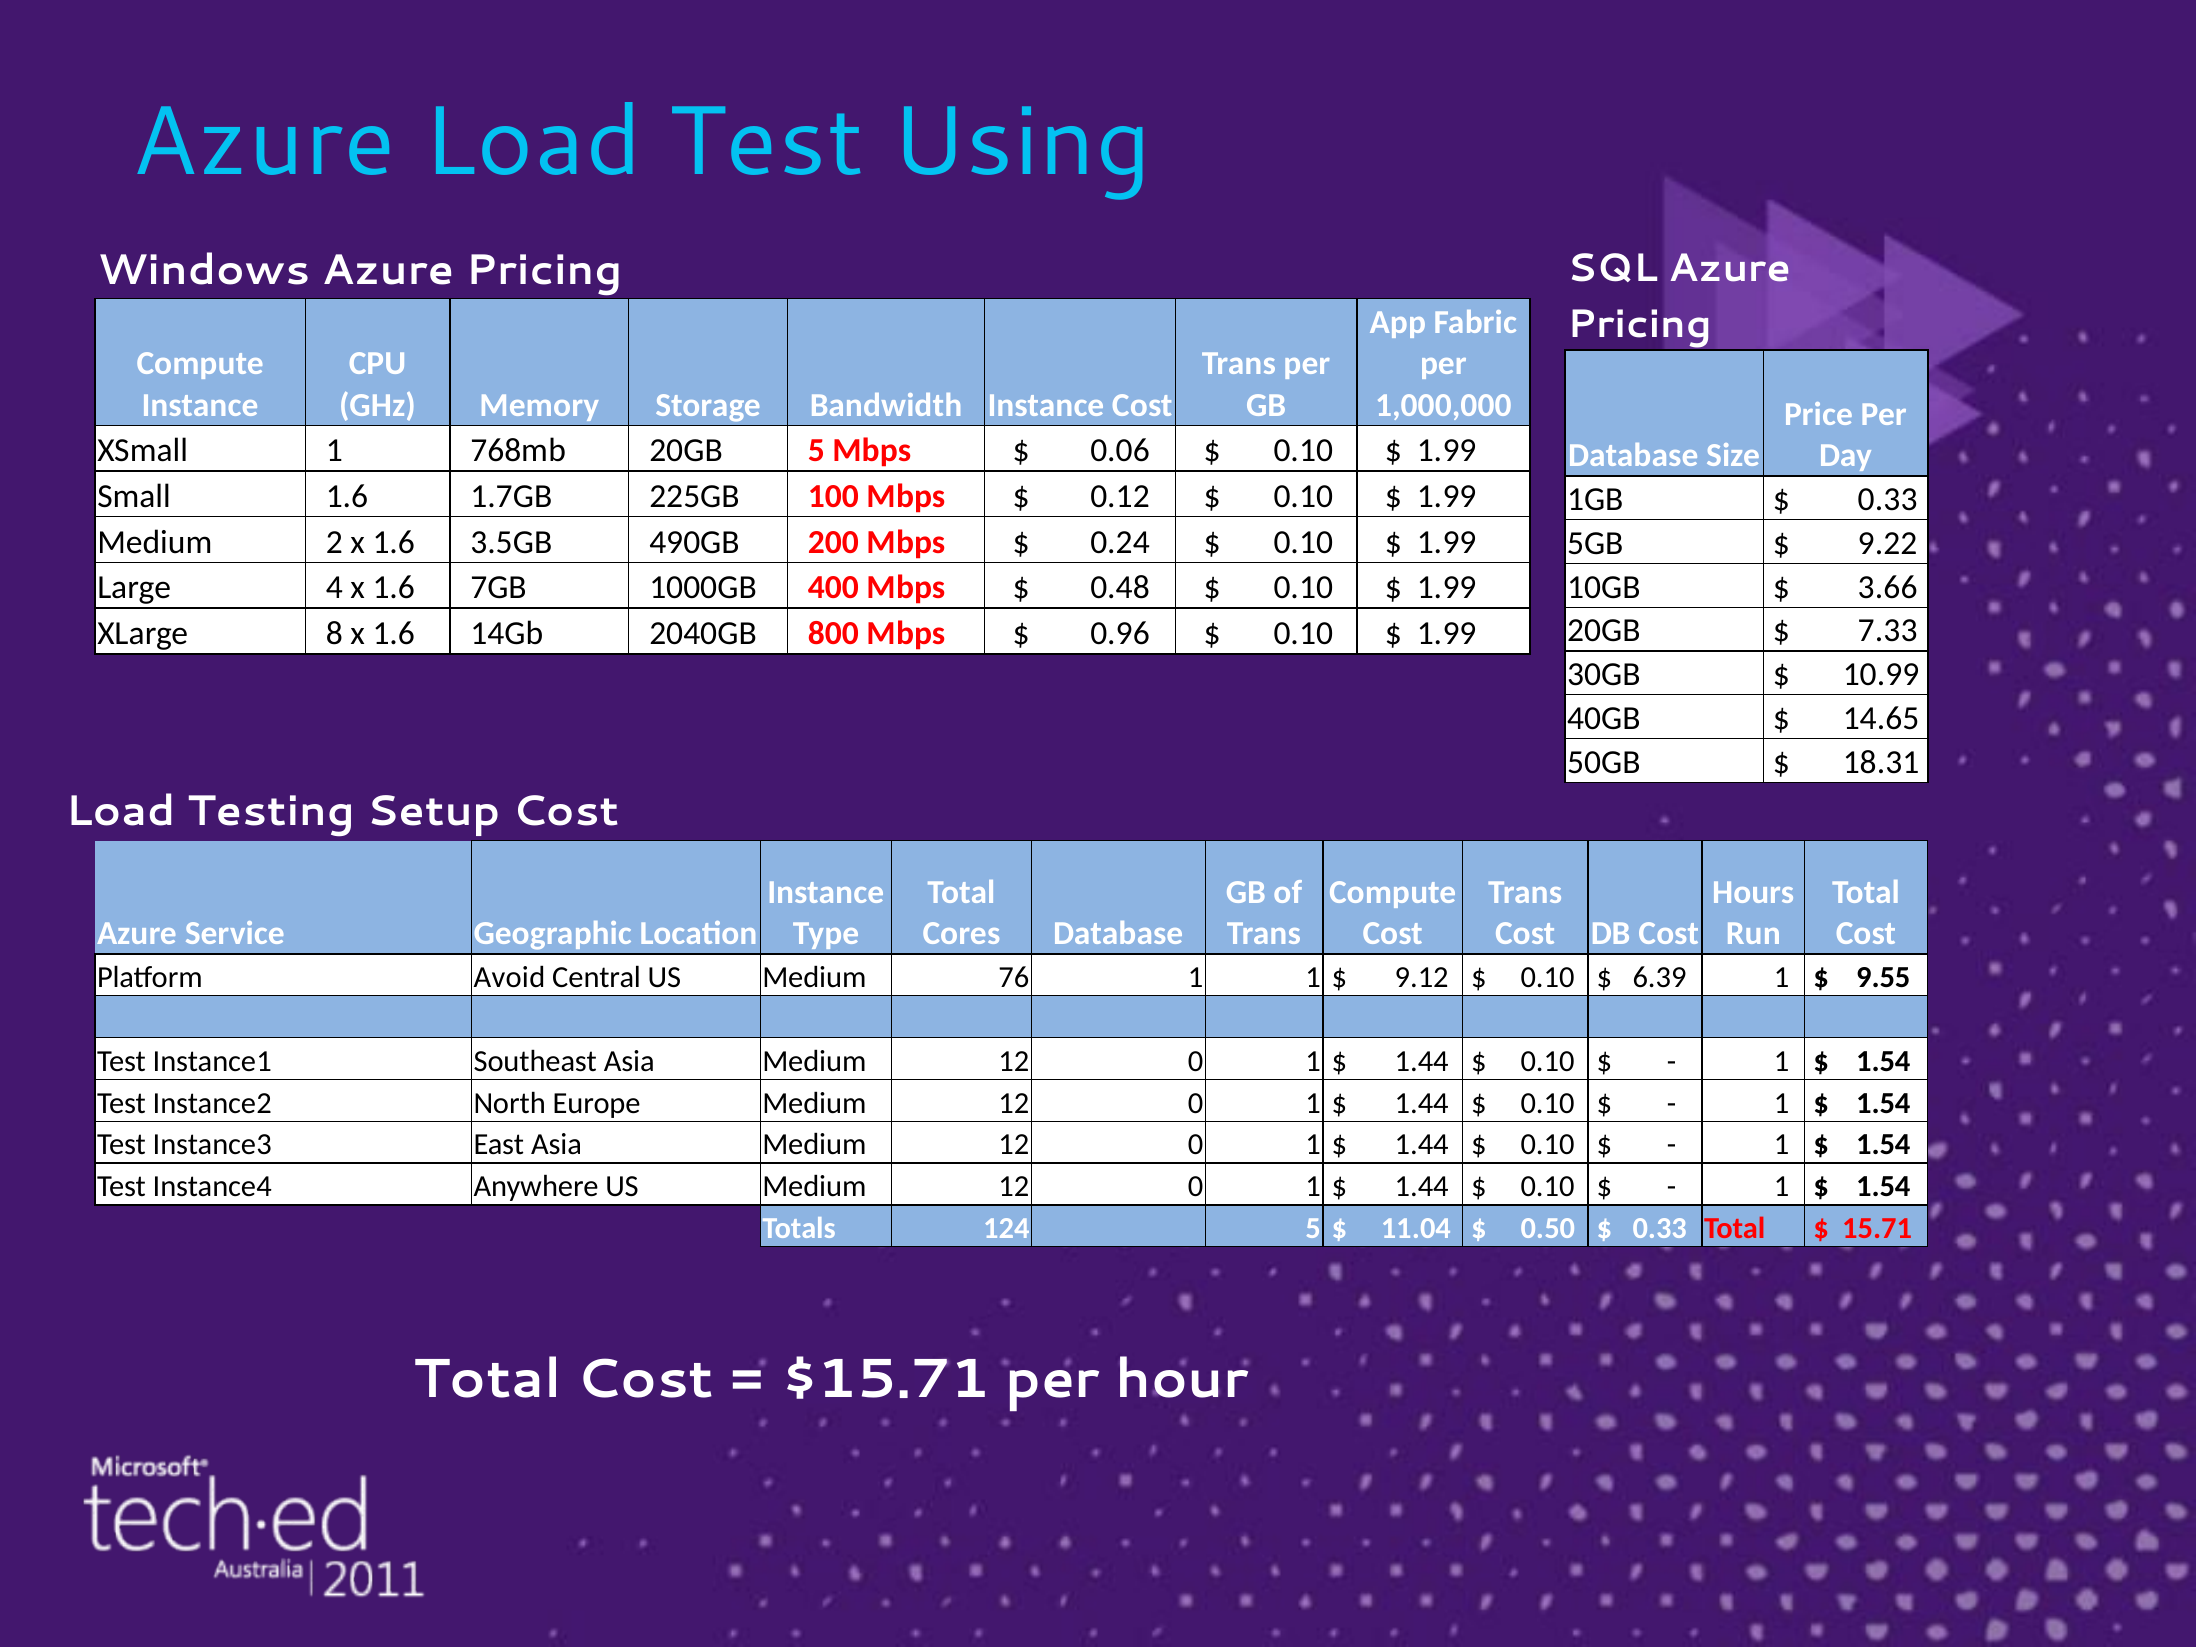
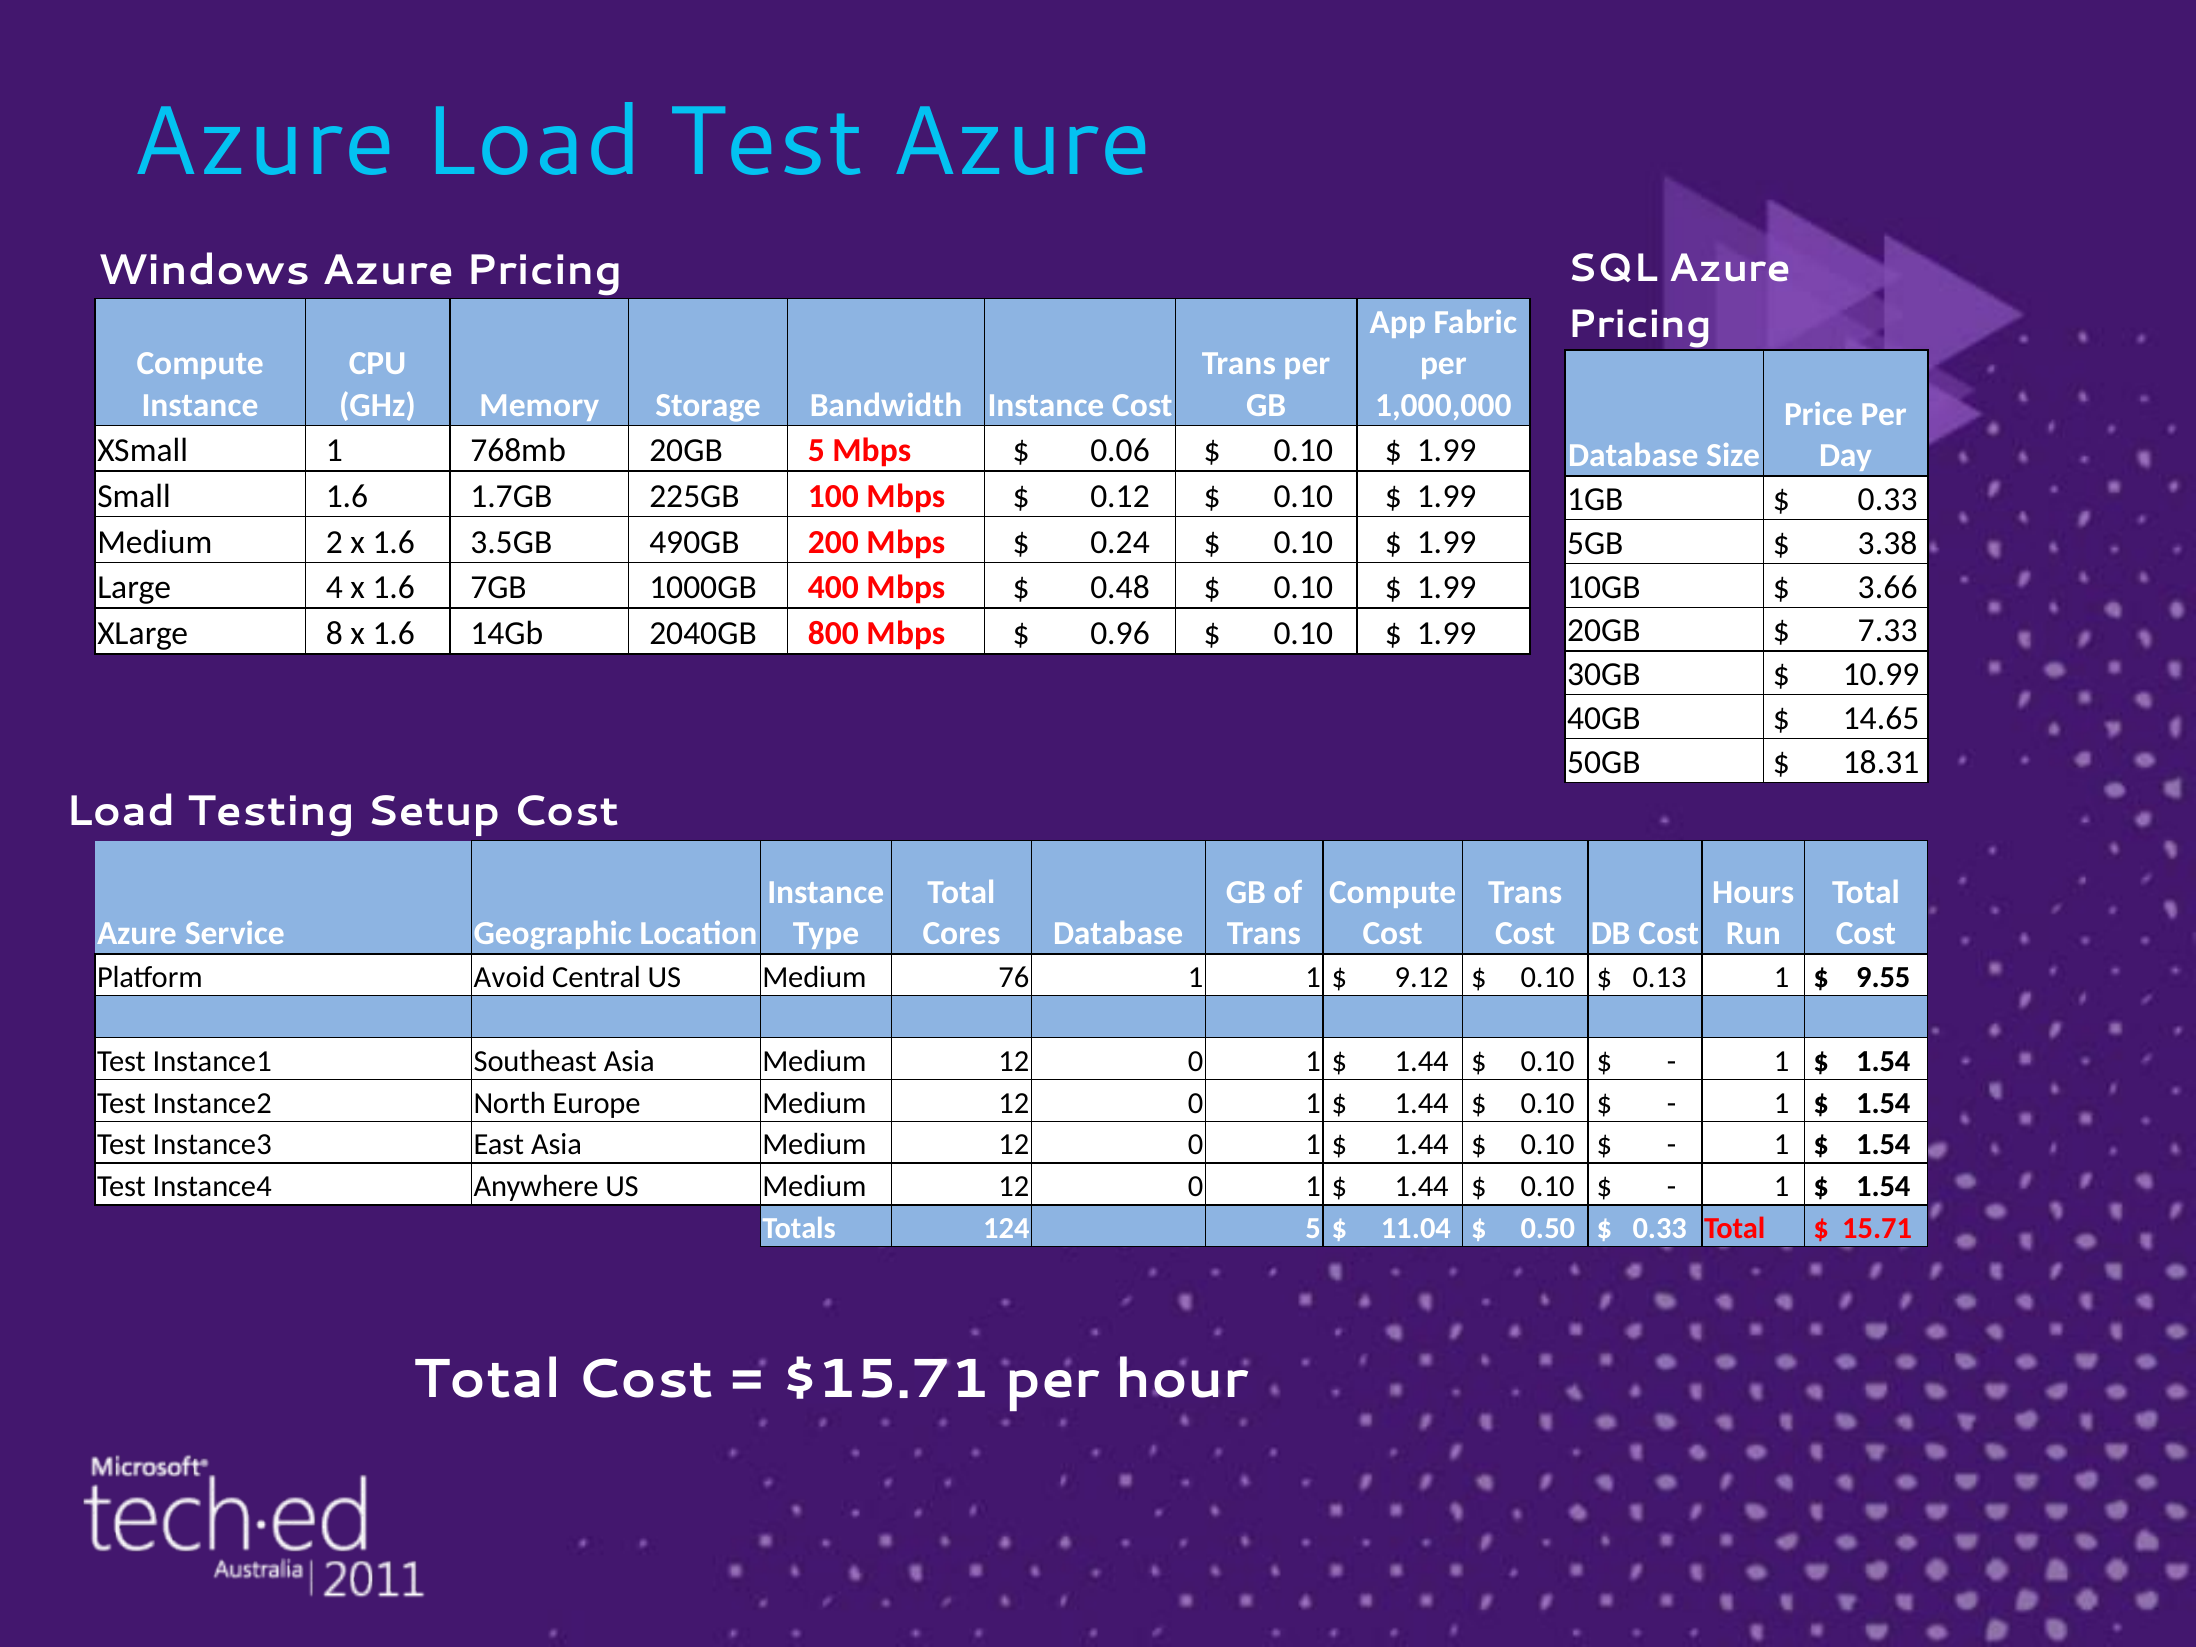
Test Using: Using -> Azure
9.22: 9.22 -> 3.38
6.39: 6.39 -> 0.13
